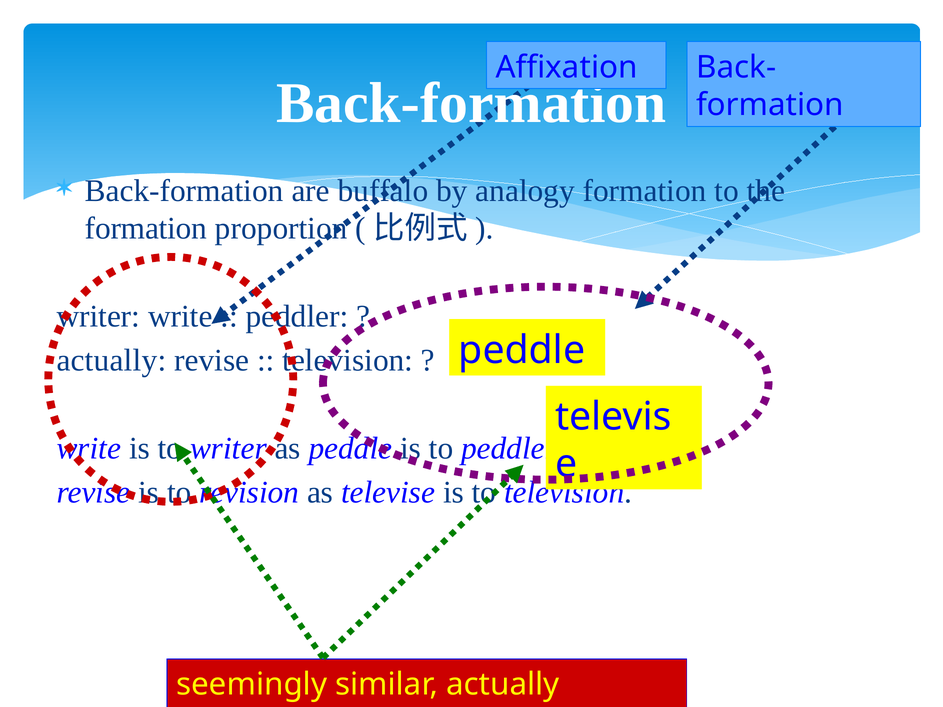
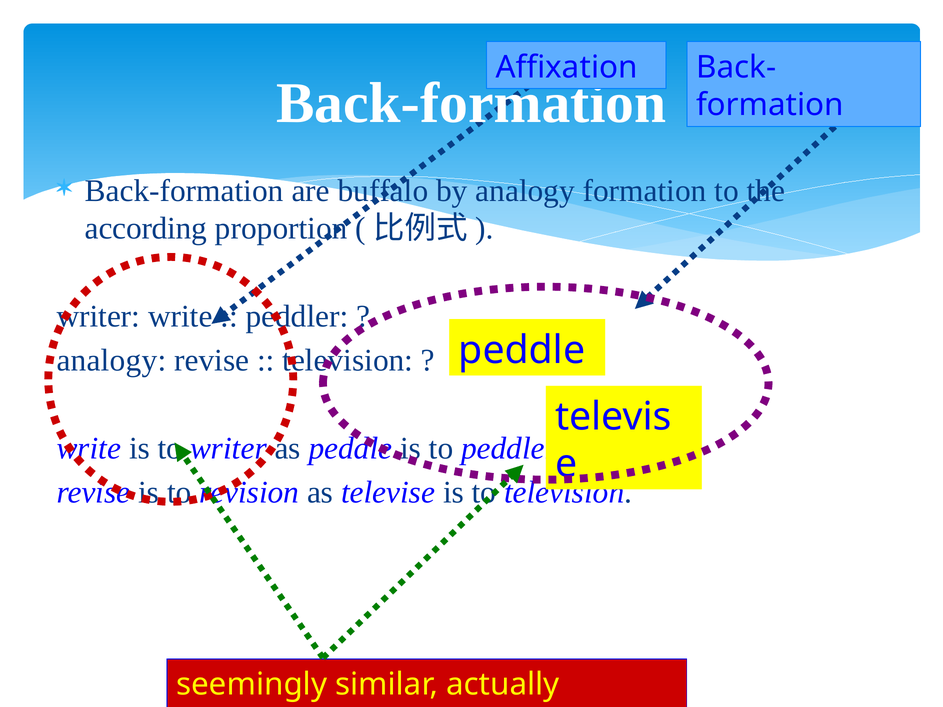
formation at (146, 229): formation -> according
actually at (111, 361): actually -> analogy
